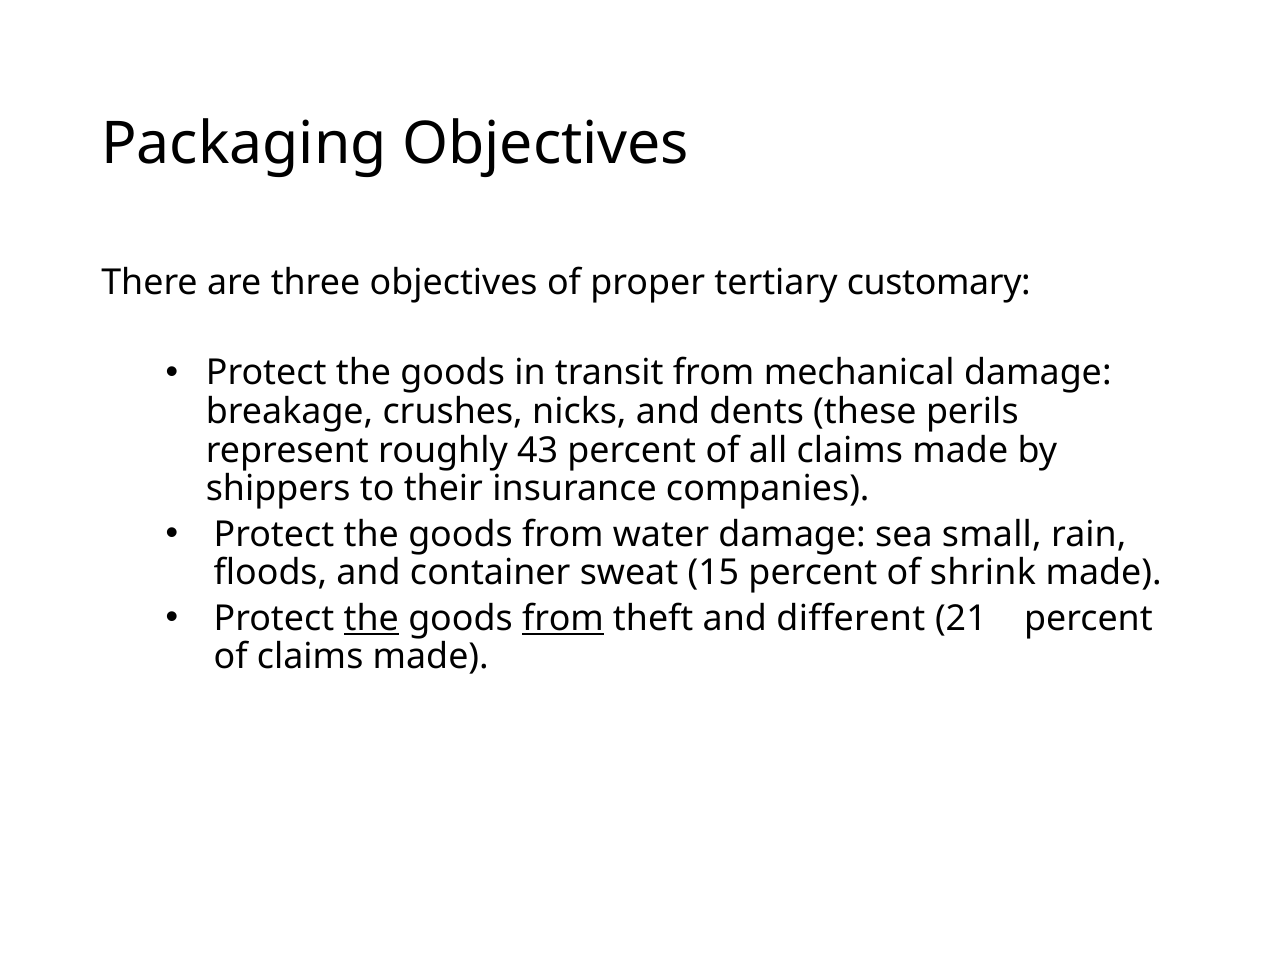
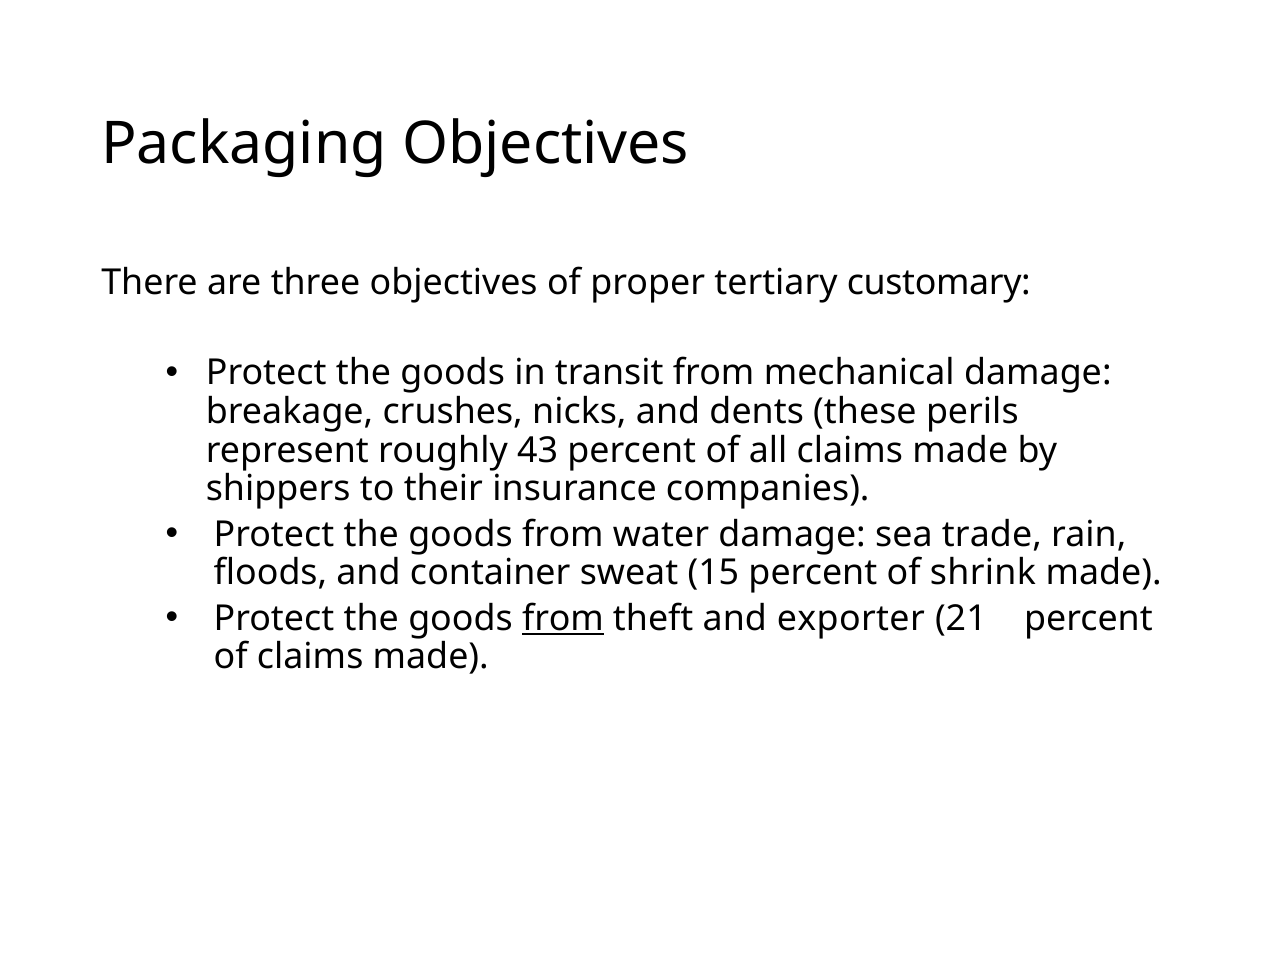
small: small -> trade
the at (371, 619) underline: present -> none
different: different -> exporter
